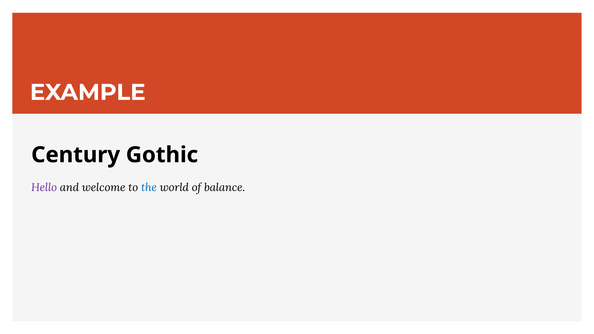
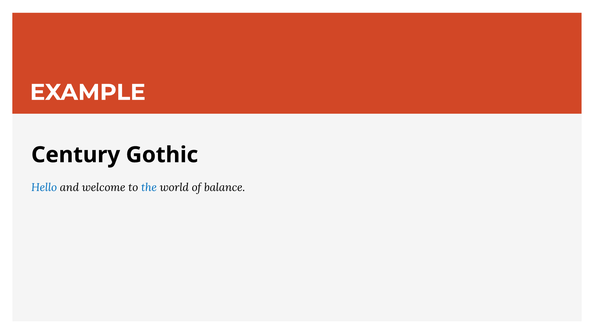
Hello colour: purple -> blue
